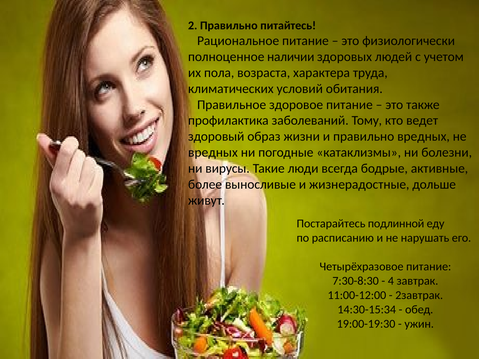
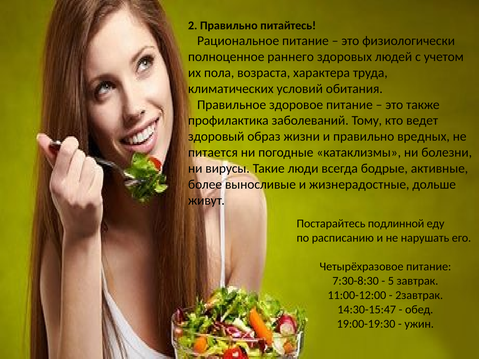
наличии: наличии -> раннего
вредных at (213, 153): вредных -> питается
4: 4 -> 5
14:30-15:34: 14:30-15:34 -> 14:30-15:47
